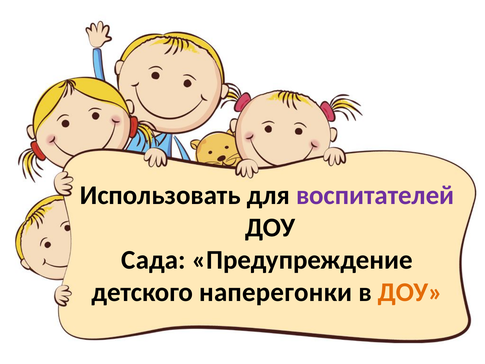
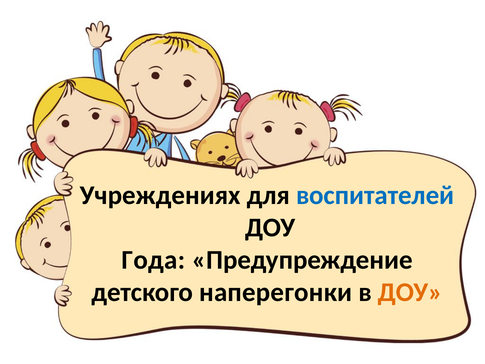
Использовать: Использовать -> Учреждениях
воспитателей colour: purple -> blue
Сада: Сада -> Года
